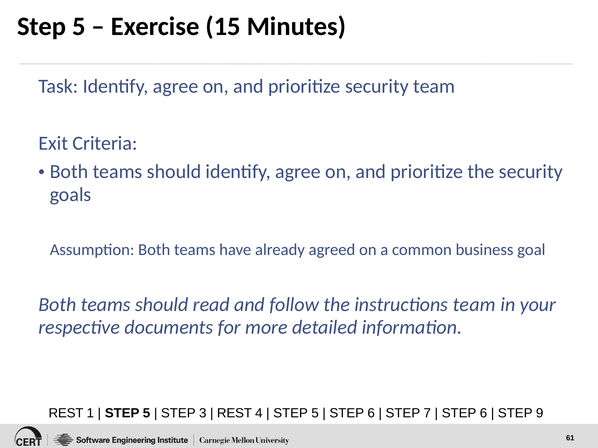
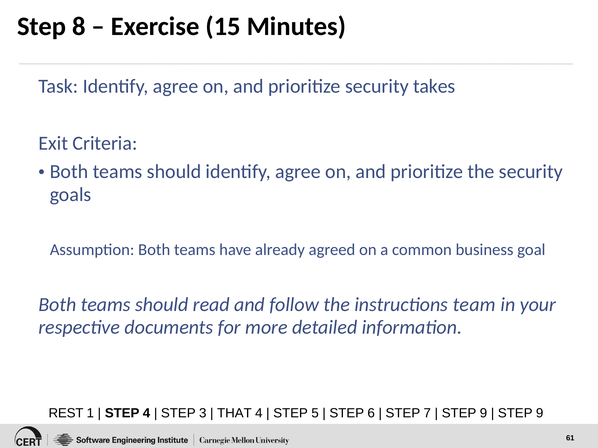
5 at (79, 27): 5 -> 8
security team: team -> takes
5 at (146, 413): 5 -> 4
REST at (234, 413): REST -> THAT
6 at (483, 413): 6 -> 9
